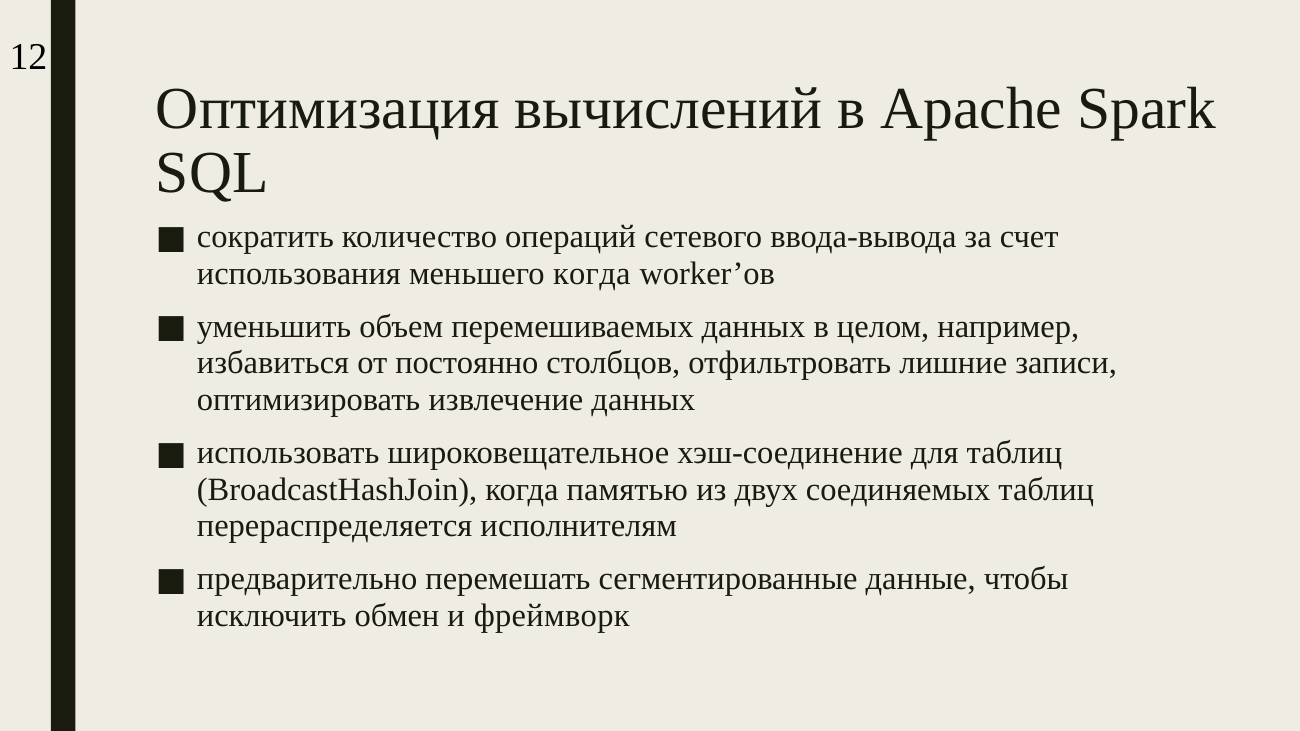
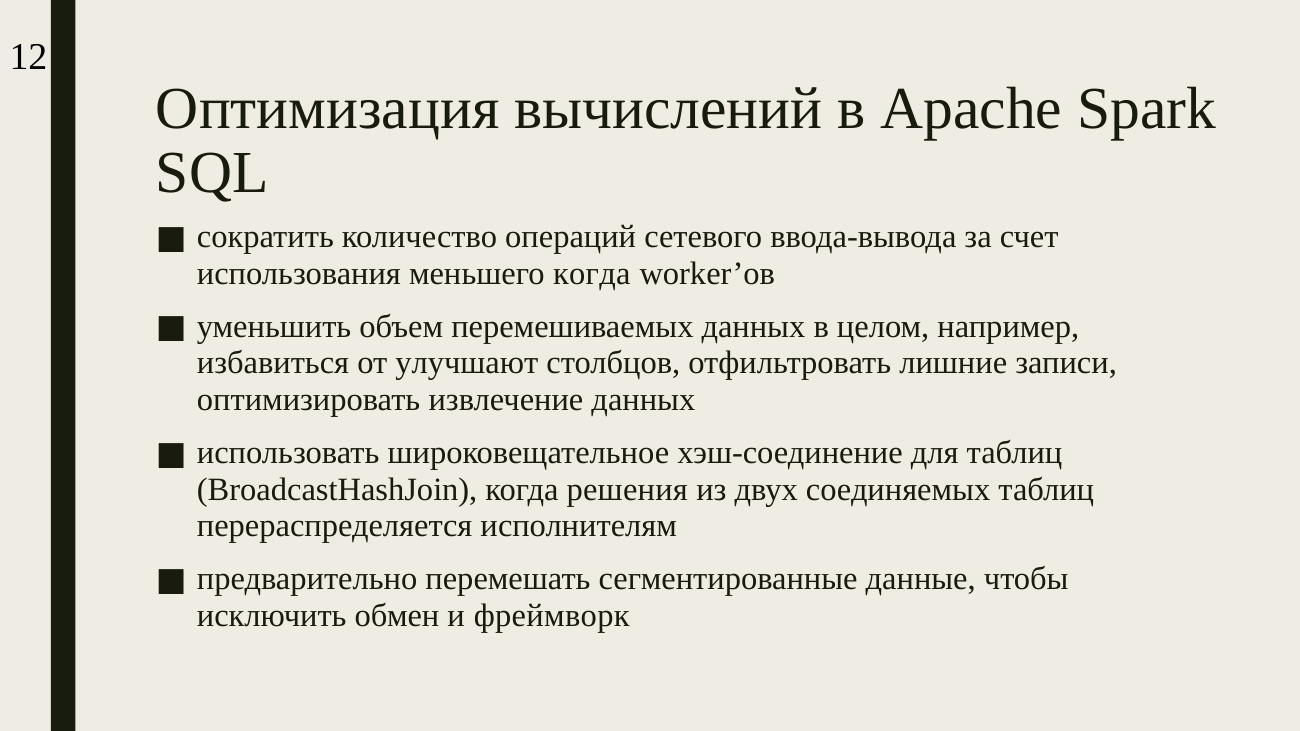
постоянно: постоянно -> улучшают
памятью: памятью -> решения
